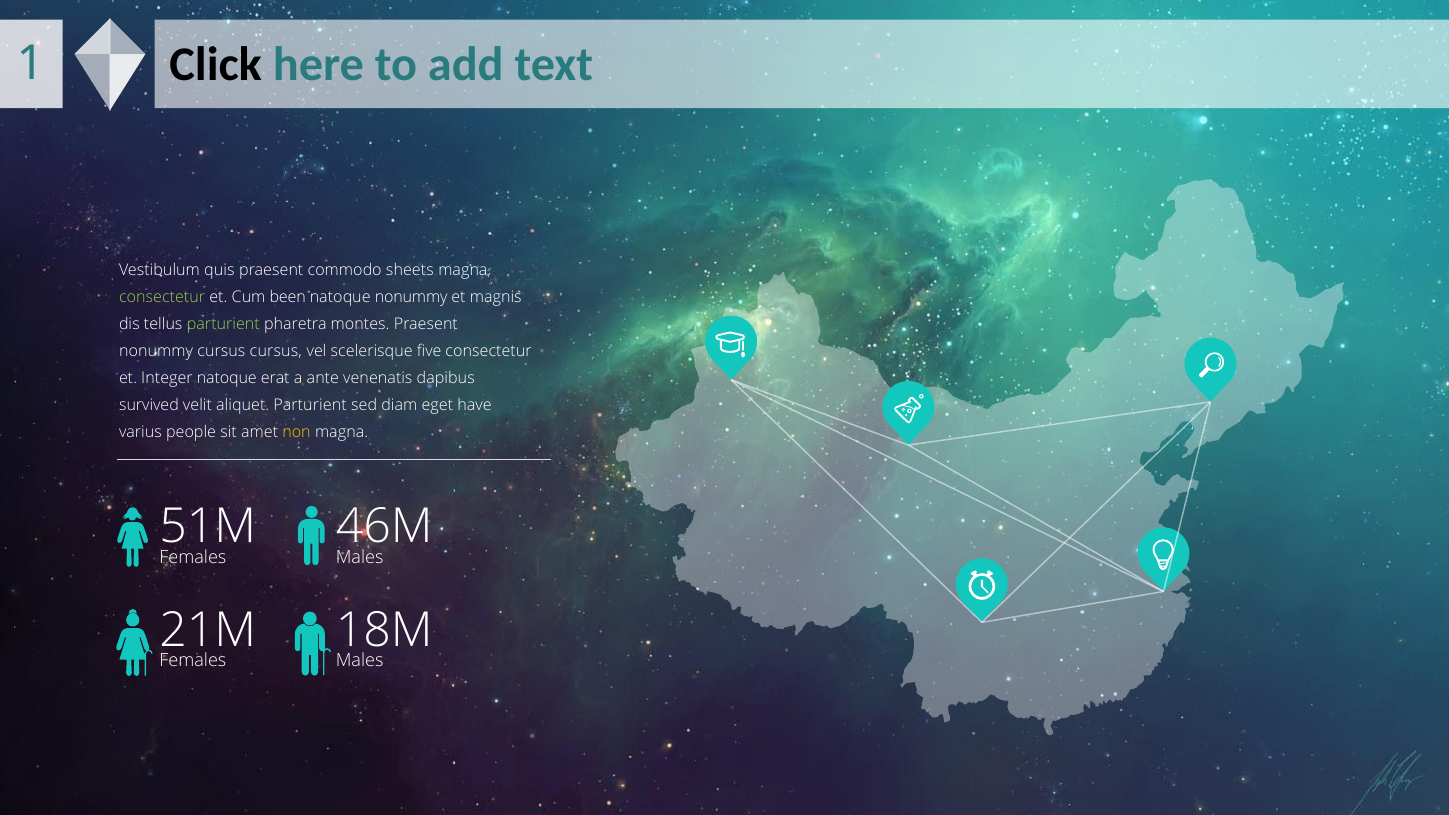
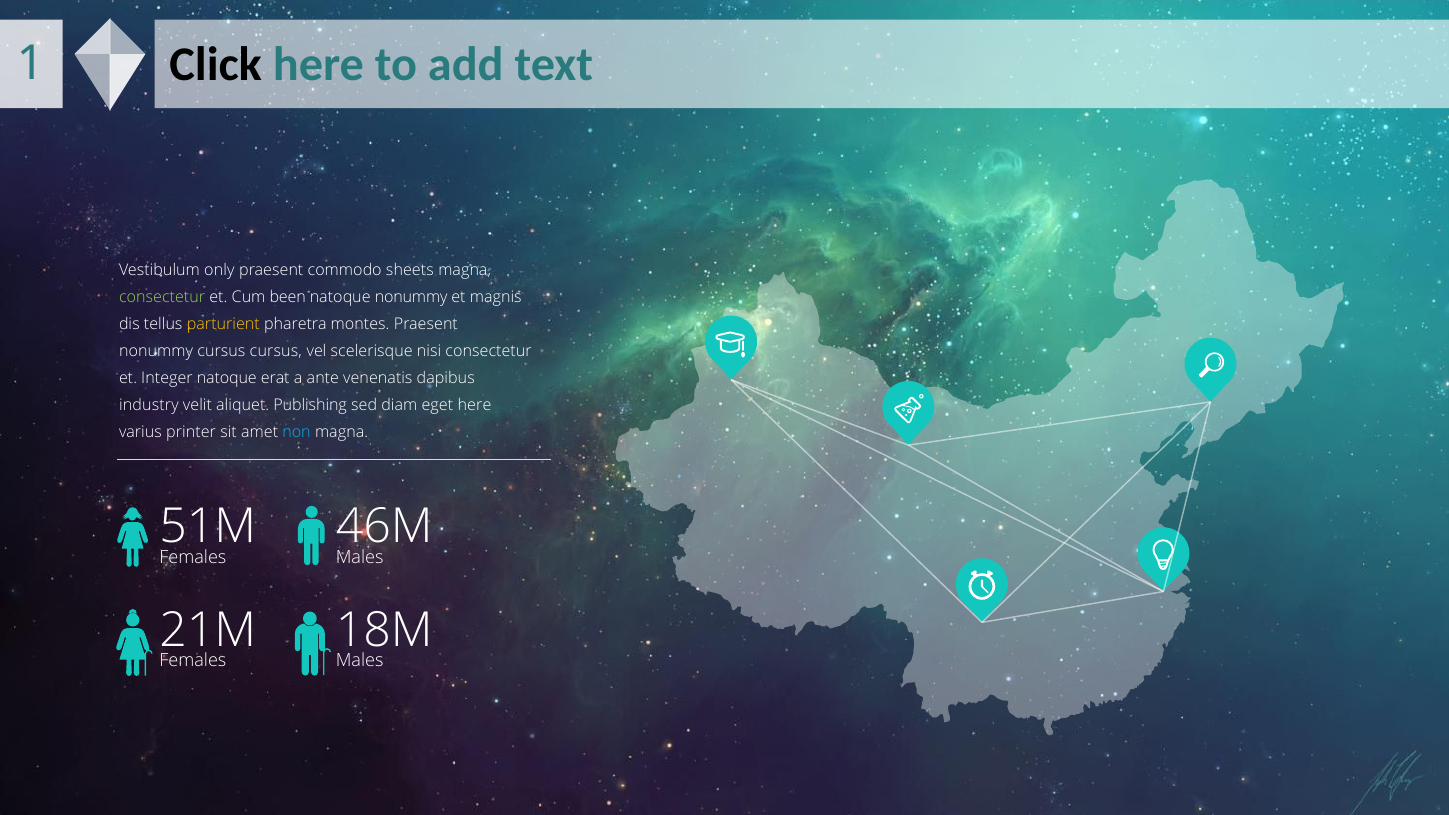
quis: quis -> only
parturient at (223, 324) colour: light green -> yellow
five: five -> nisi
survived: survived -> industry
aliquet Parturient: Parturient -> Publishing
eget have: have -> here
people: people -> printer
non colour: yellow -> light blue
